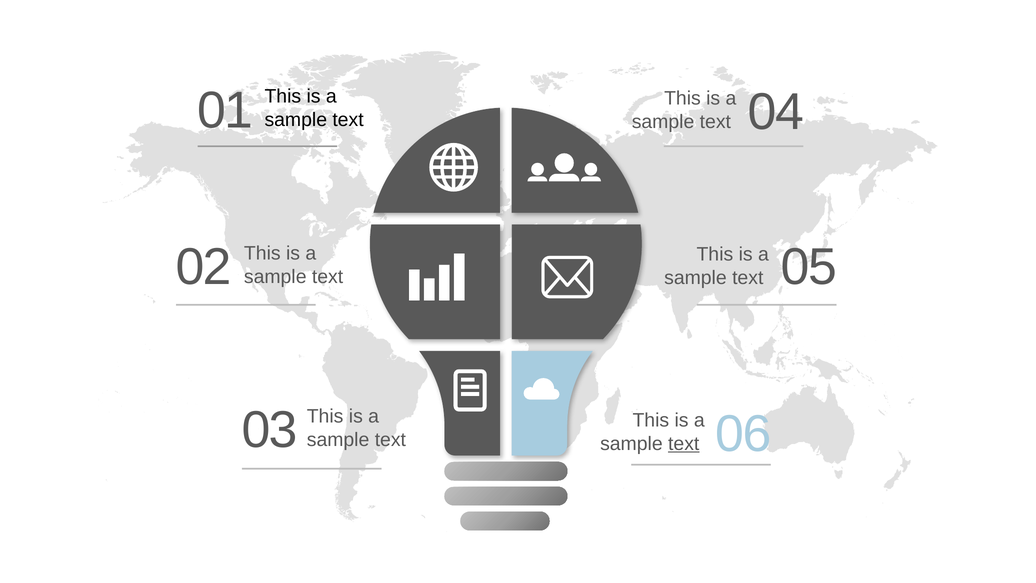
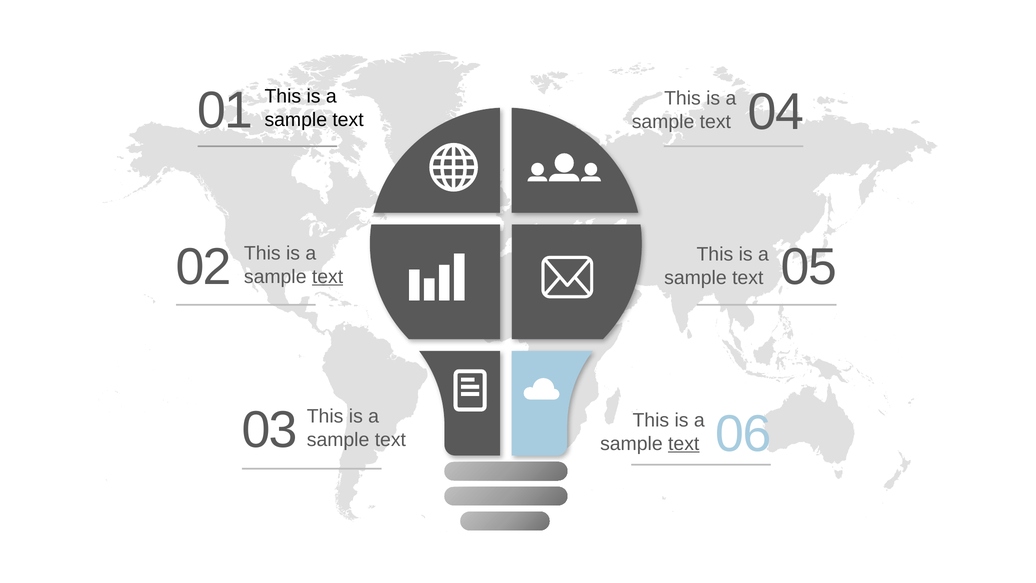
text at (328, 277) underline: none -> present
